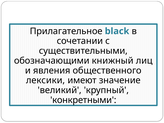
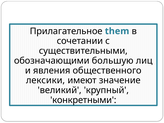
black: black -> them
книжный: книжный -> большую
